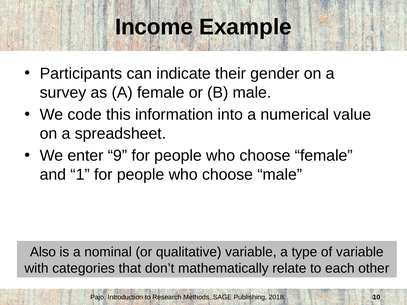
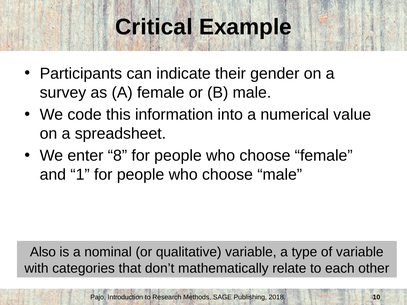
Income: Income -> Critical
9: 9 -> 8
